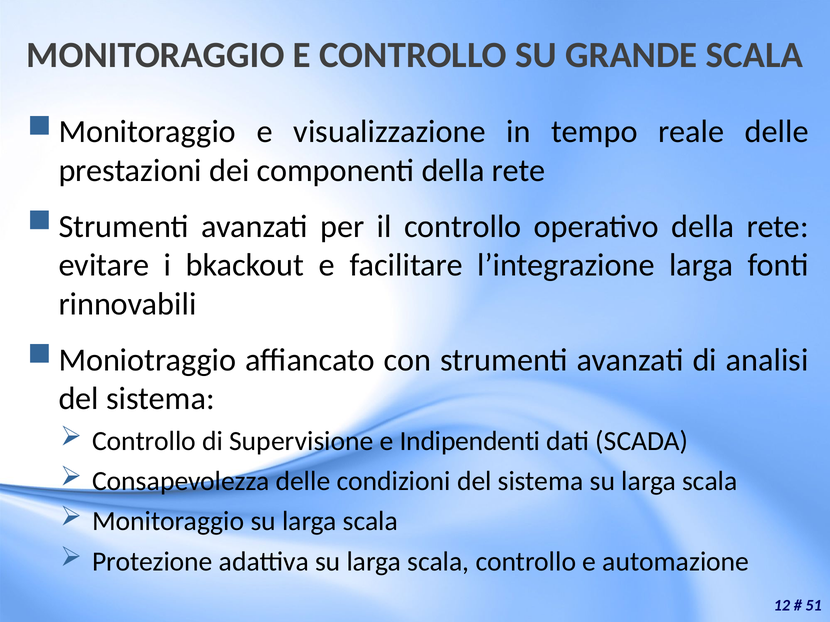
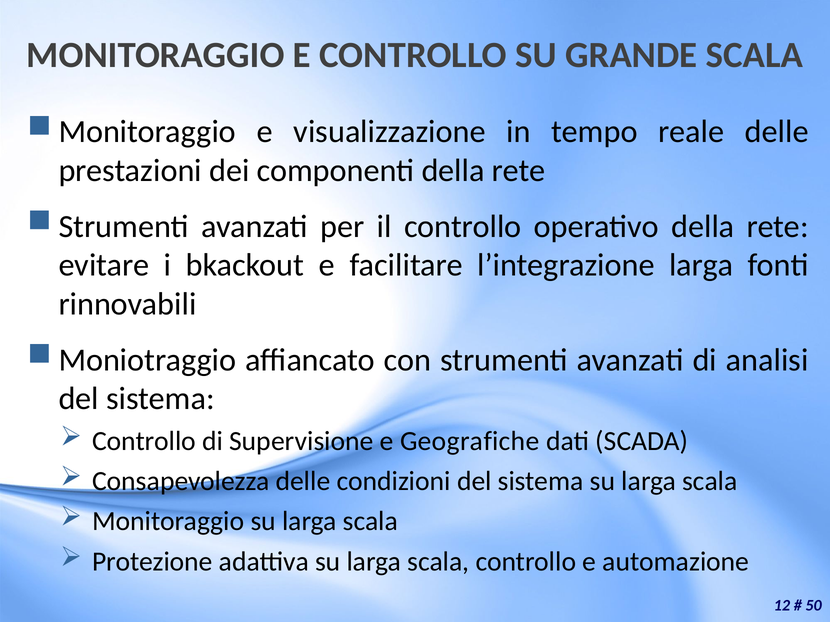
Indipendenti: Indipendenti -> Geografiche
51: 51 -> 50
